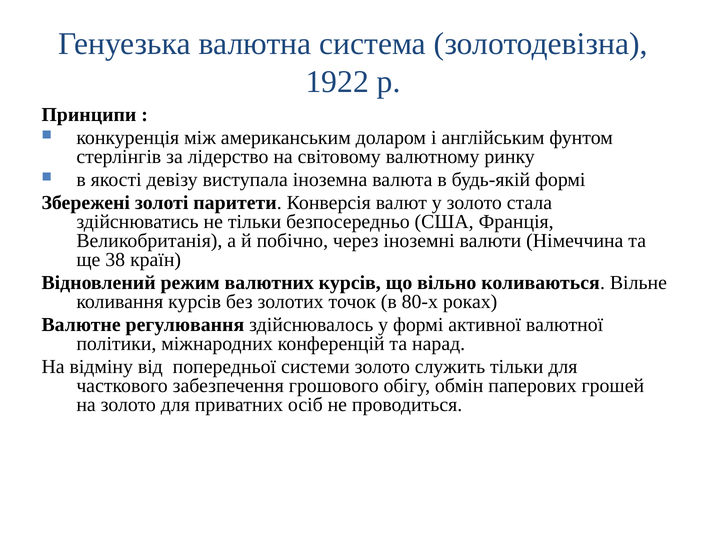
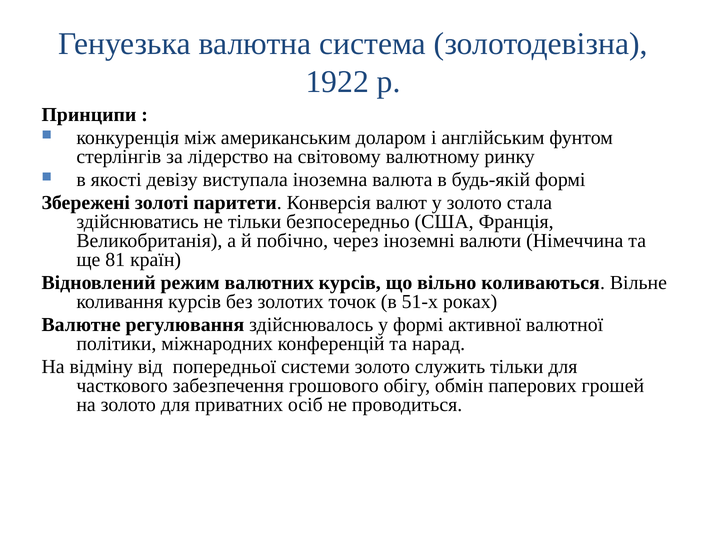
38: 38 -> 81
80-х: 80-х -> 51-х
